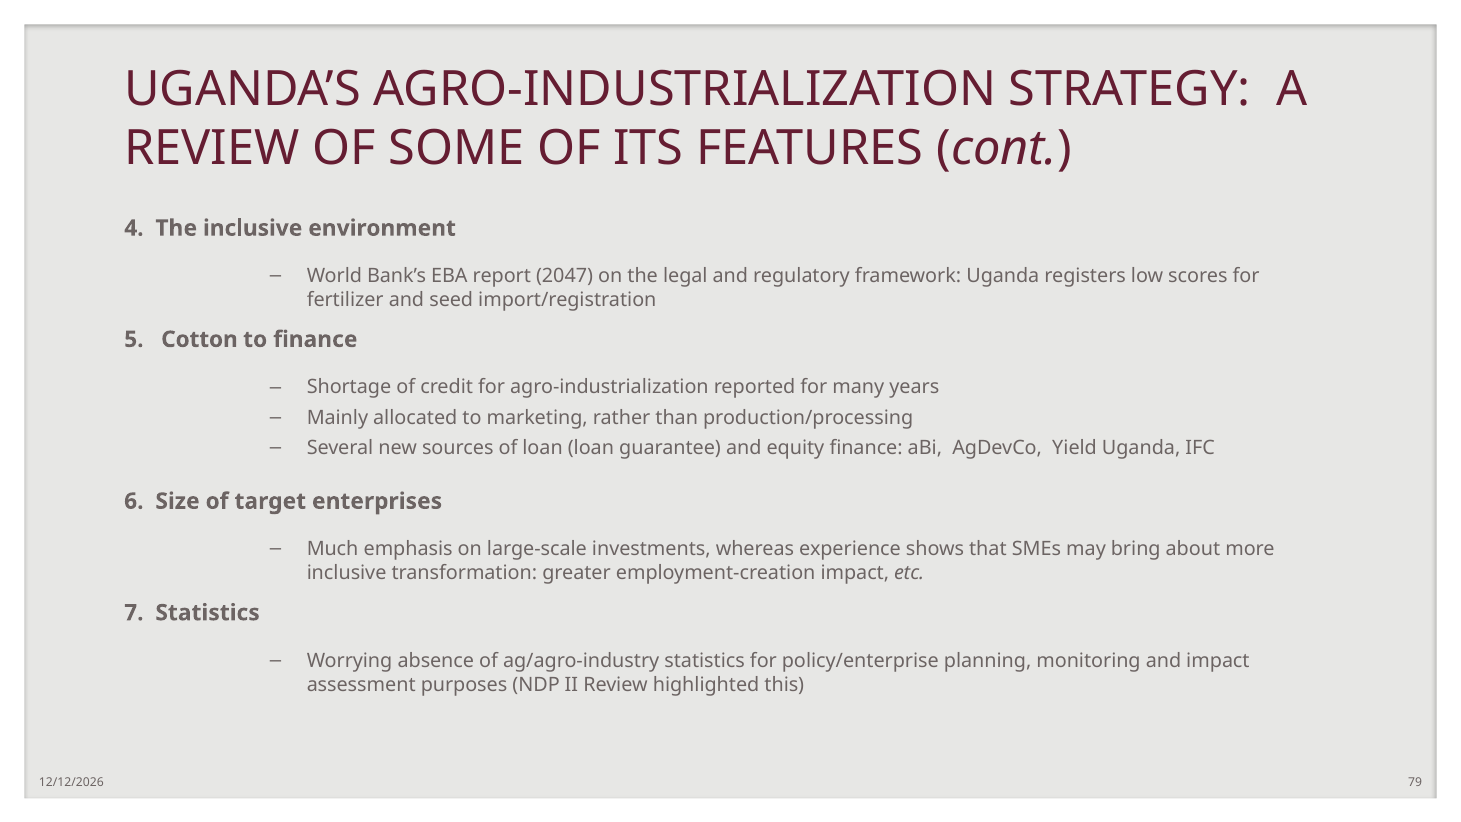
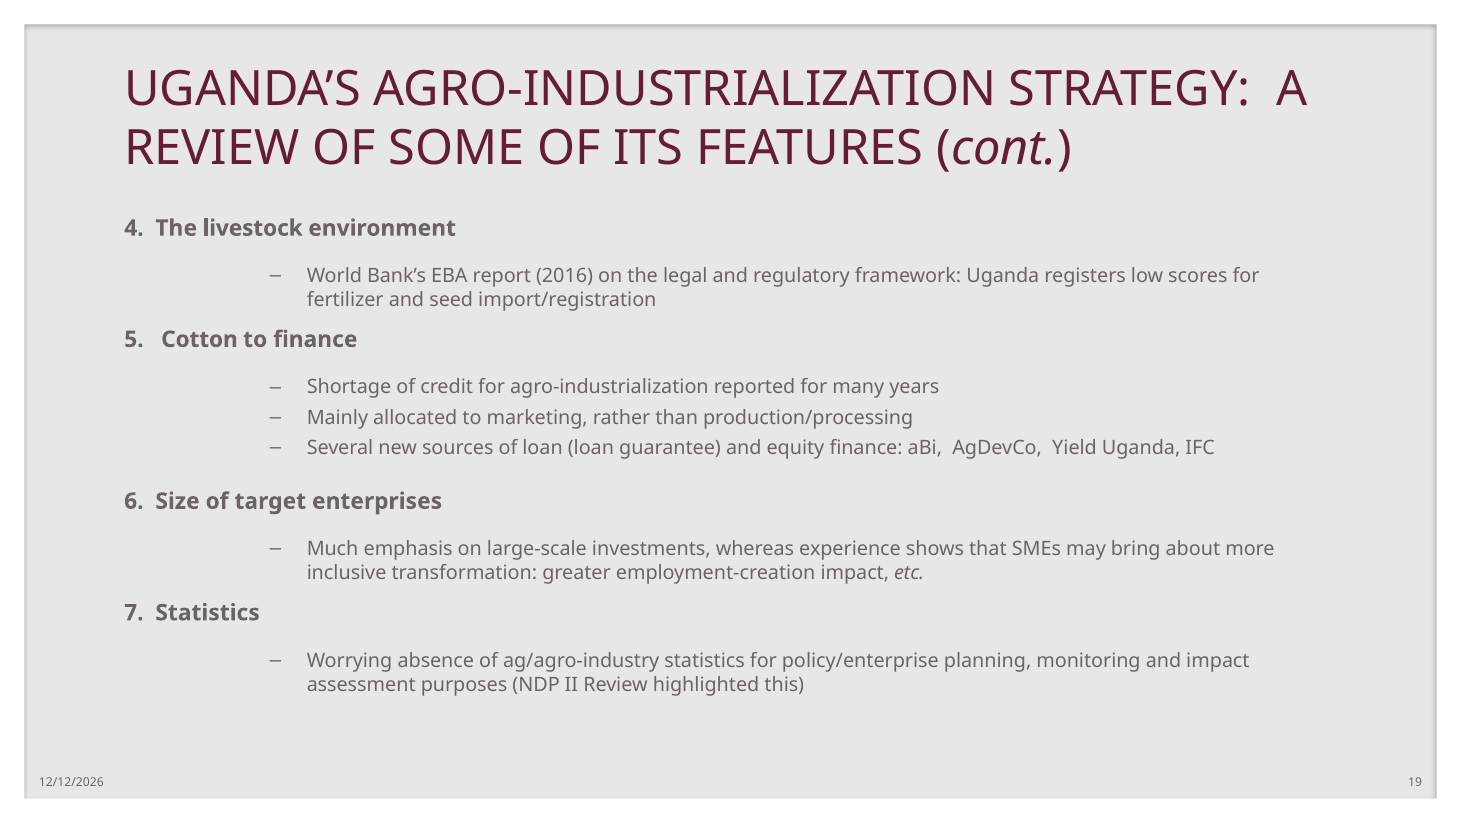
The inclusive: inclusive -> livestock
2047: 2047 -> 2016
79: 79 -> 19
